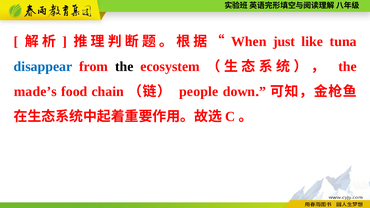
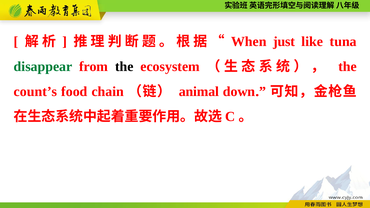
disappear colour: blue -> green
made’s: made’s -> count’s
people: people -> animal
